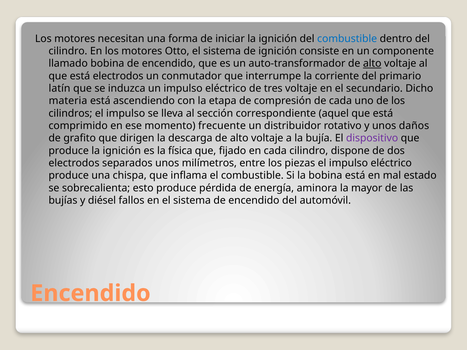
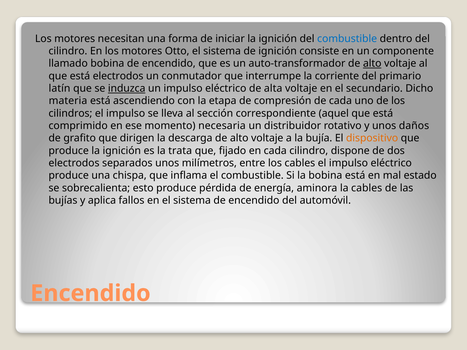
induzca underline: none -> present
tres: tres -> alta
frecuente: frecuente -> necesaria
dispositivo colour: purple -> orange
física: física -> trata
los piezas: piezas -> cables
la mayor: mayor -> cables
diésel: diésel -> aplica
